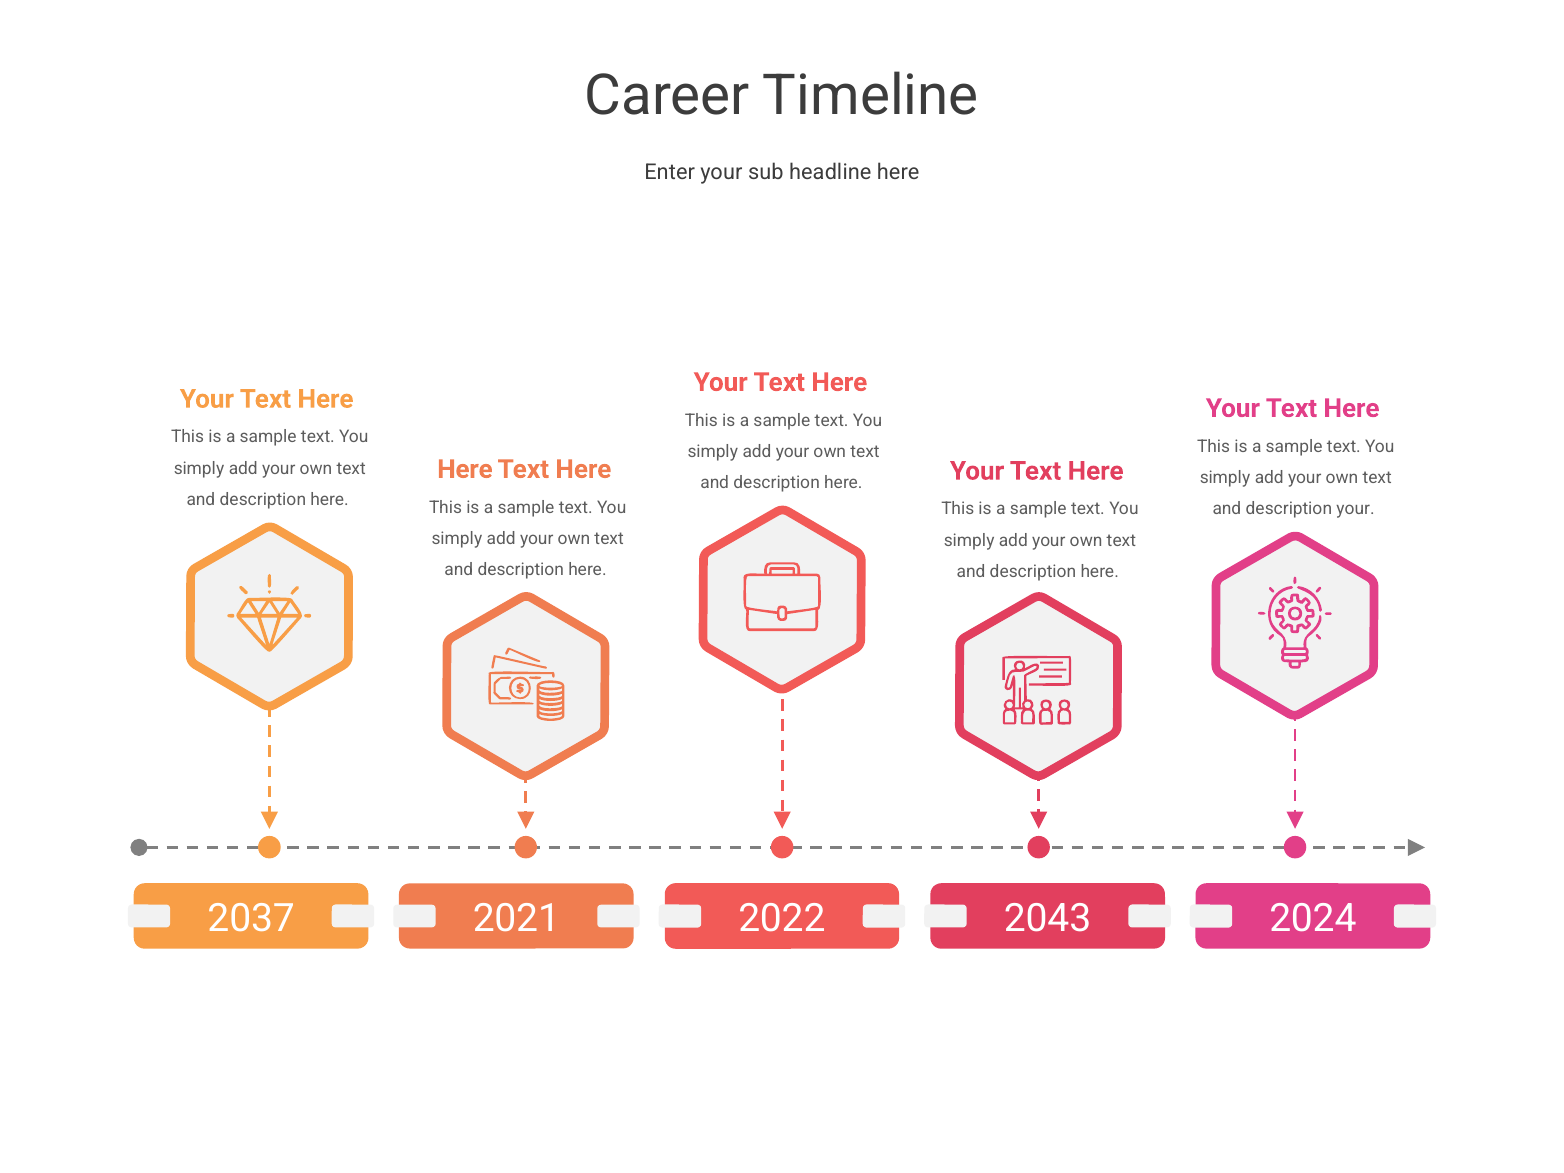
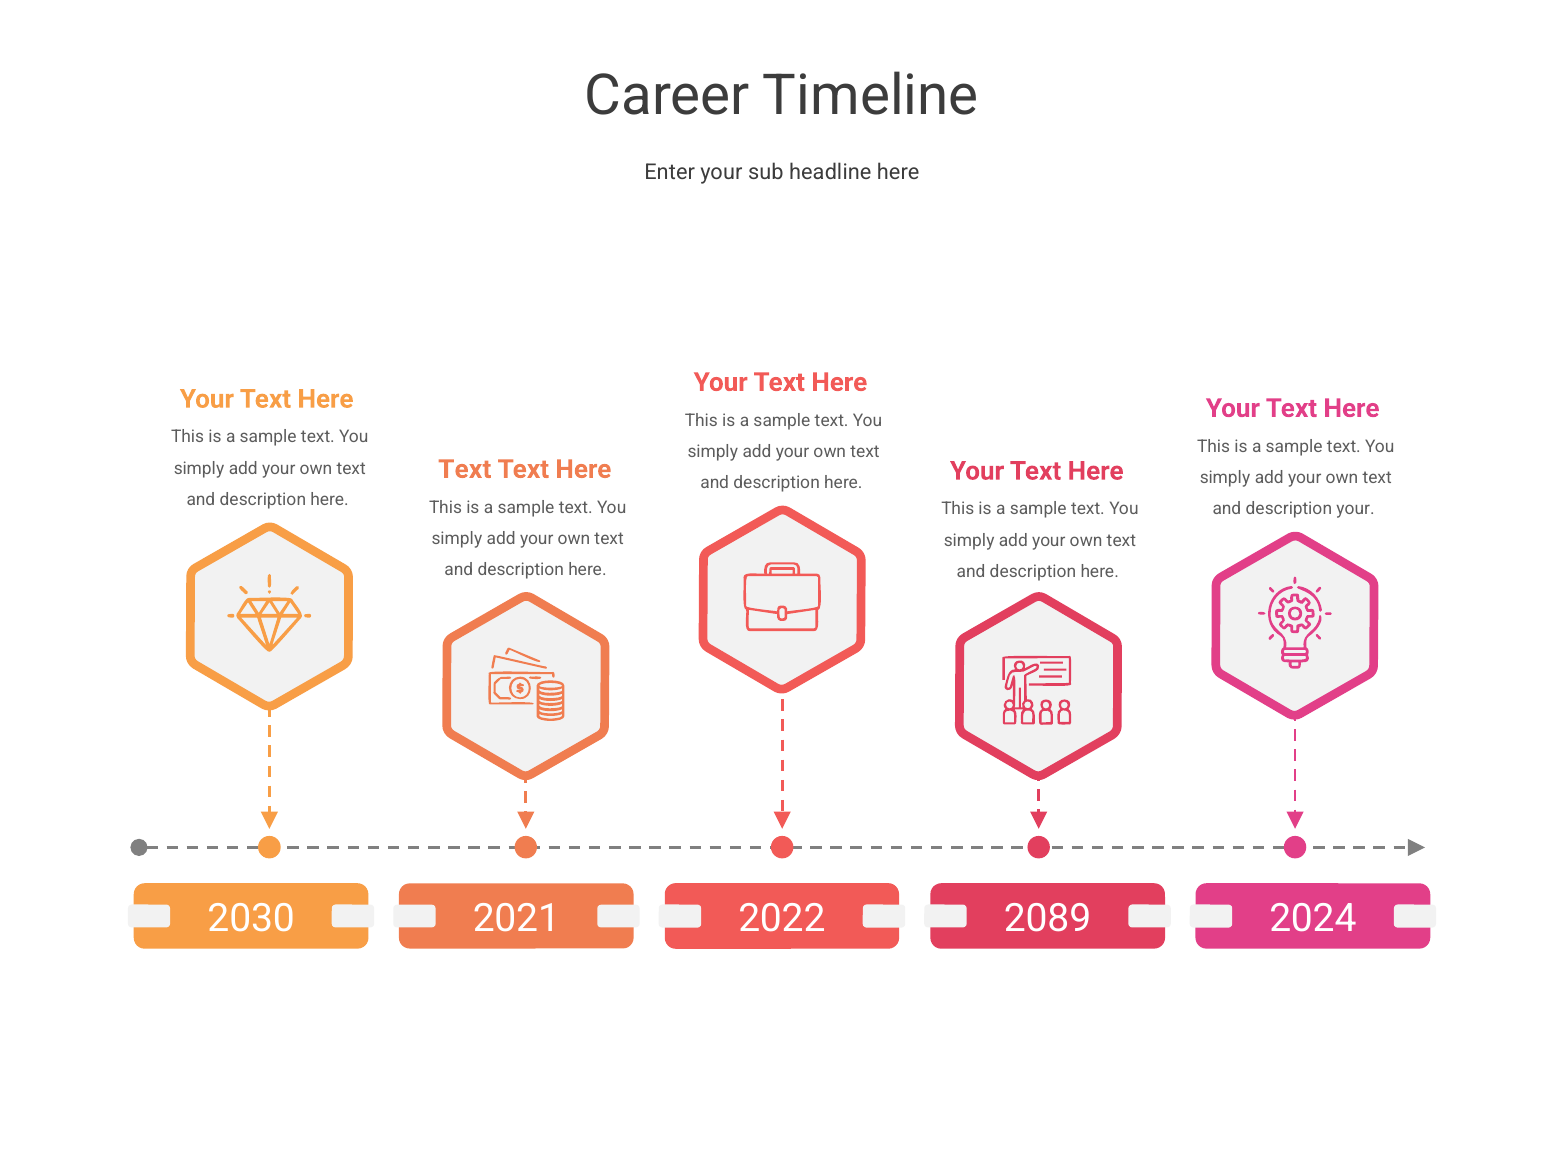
Here at (465, 469): Here -> Text
2037: 2037 -> 2030
2043: 2043 -> 2089
